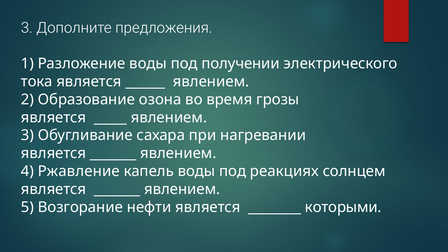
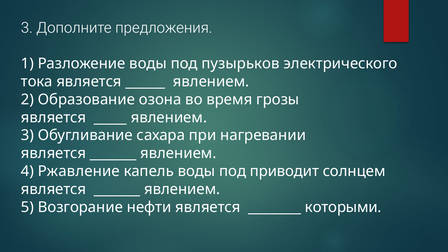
получении: получении -> пузырьков
реакциях: реакциях -> приводит
